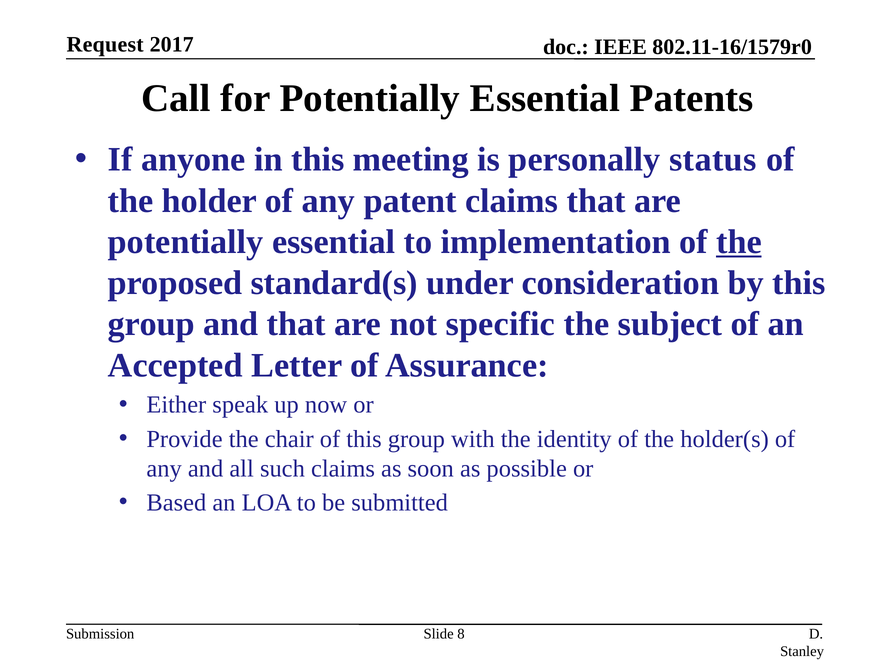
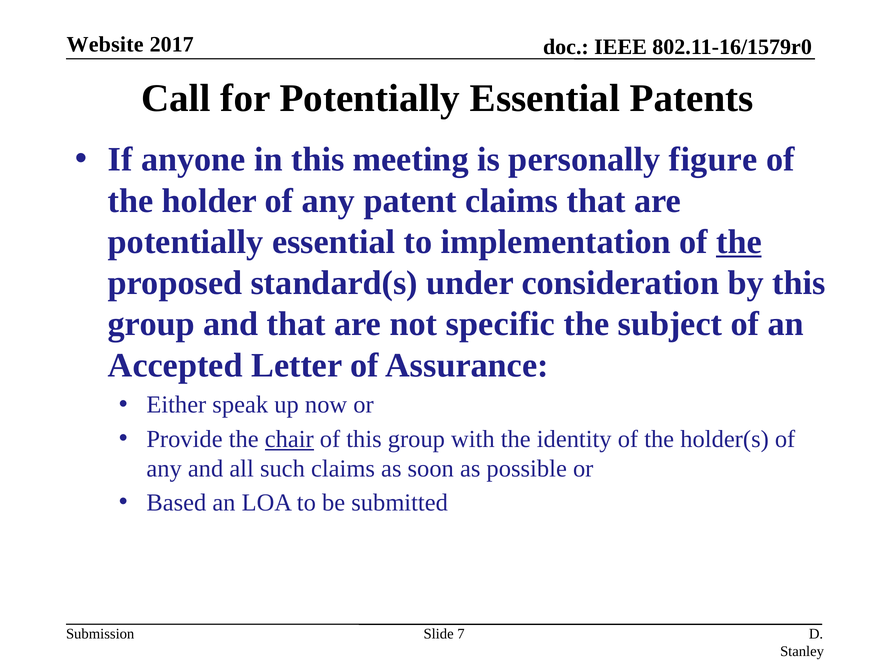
Request: Request -> Website
status: status -> figure
chair underline: none -> present
8: 8 -> 7
